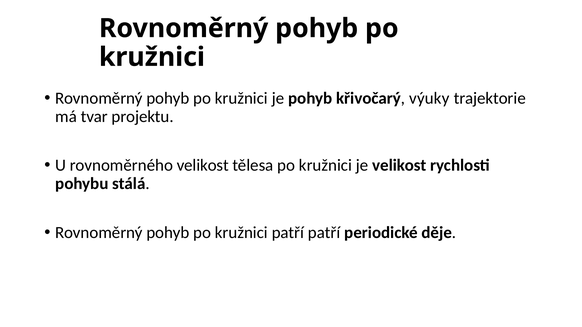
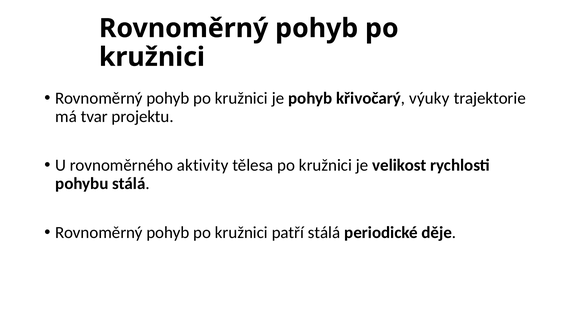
rovnoměrného velikost: velikost -> aktivity
patří patří: patří -> stálá
